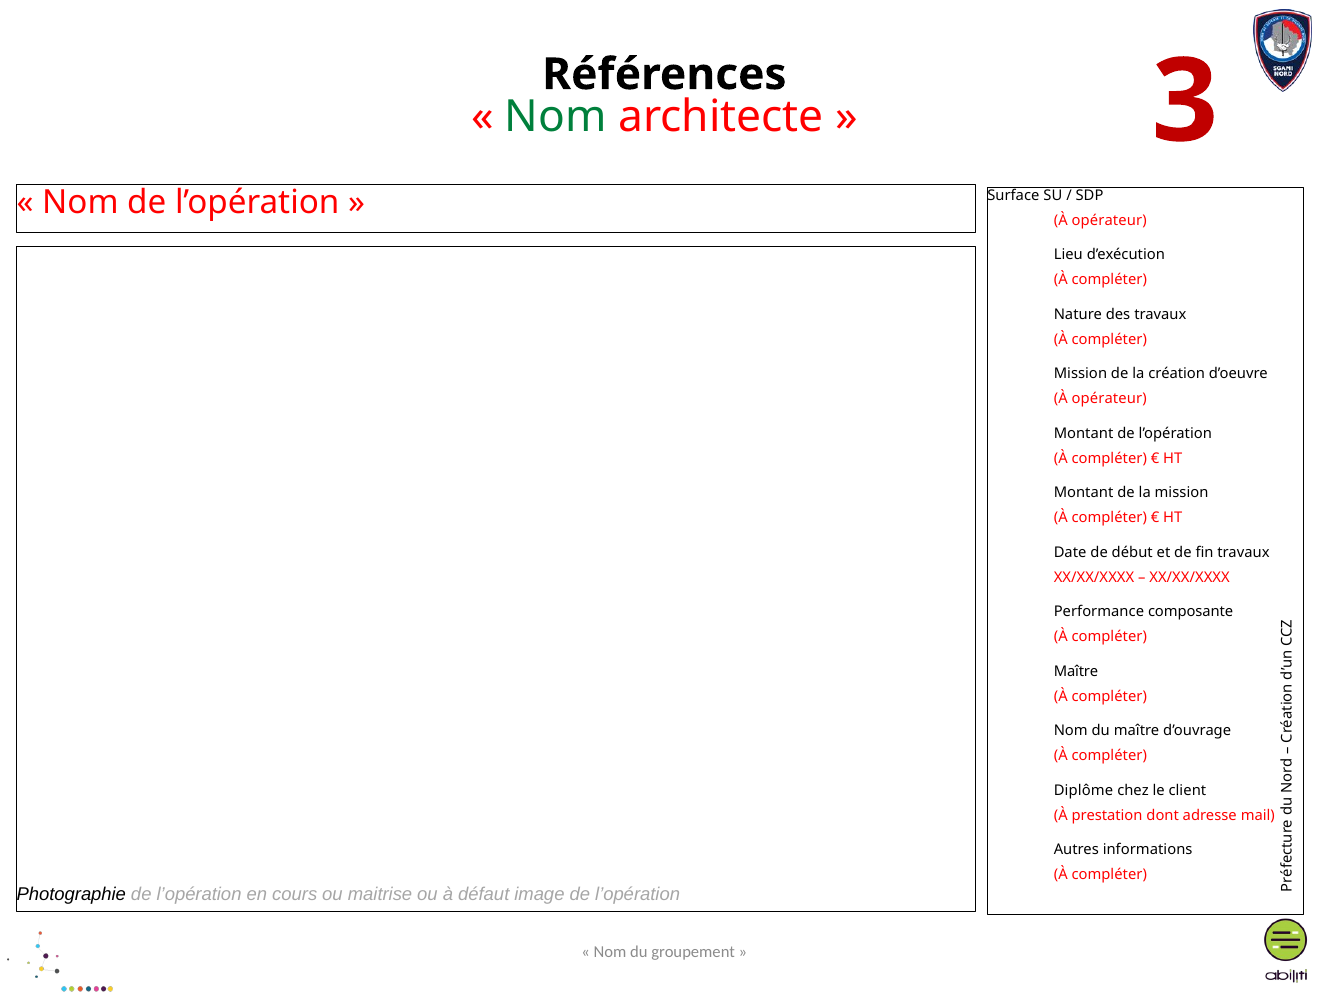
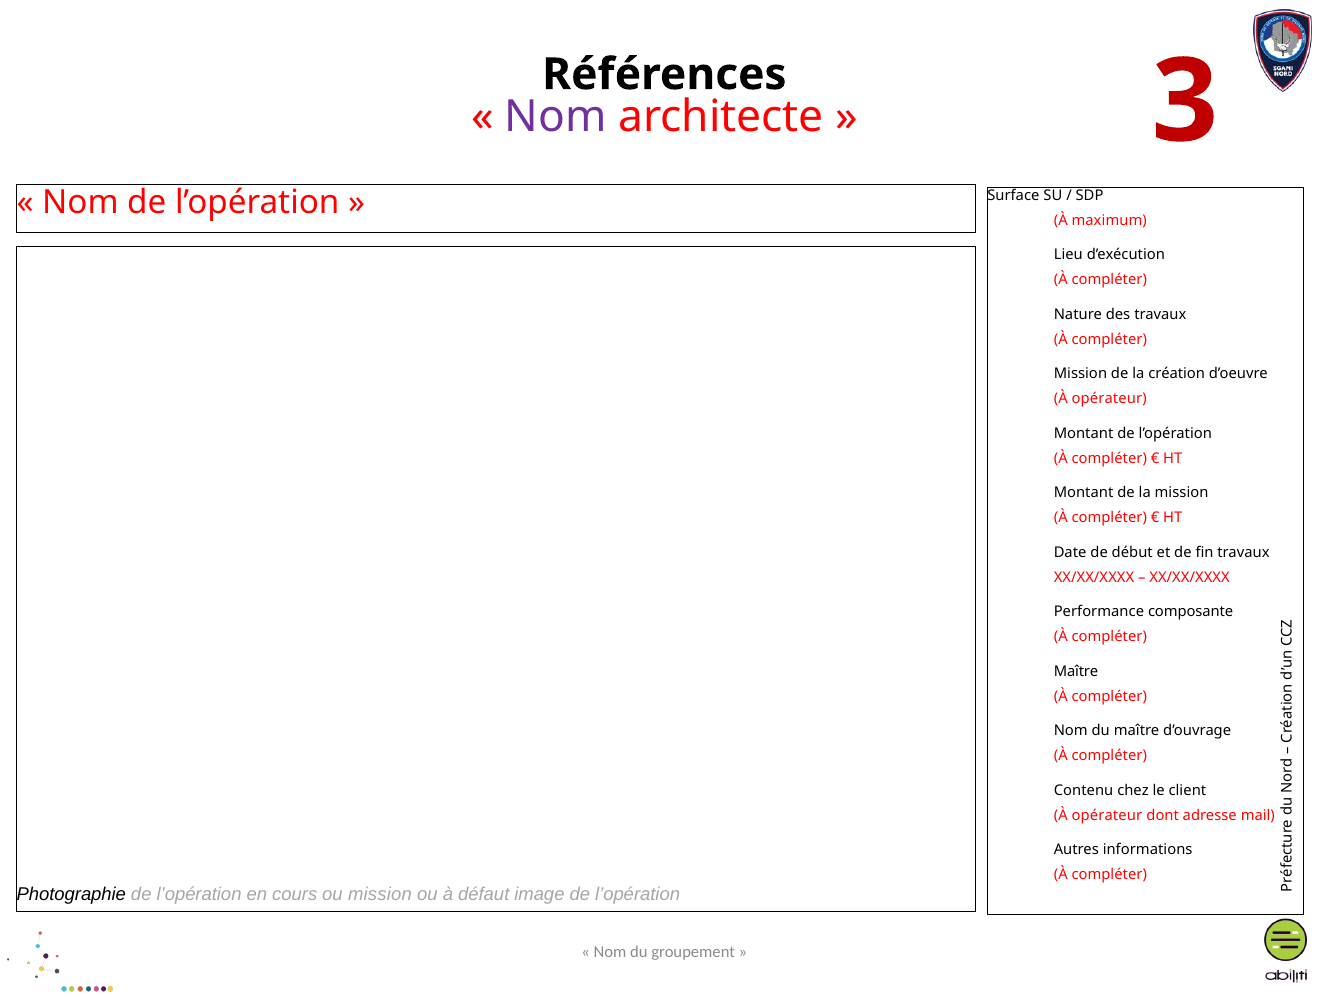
Nom at (556, 117) colour: green -> purple
opérateur at (1109, 220): opérateur -> maximum
Diplôme: Diplôme -> Contenu
prestation at (1107, 815): prestation -> opérateur
ou maitrise: maitrise -> mission
